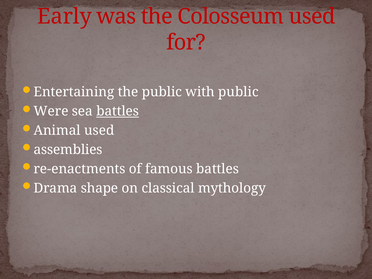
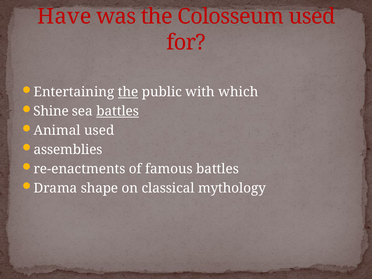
Early: Early -> Have
the at (128, 92) underline: none -> present
with public: public -> which
Were: Were -> Shine
